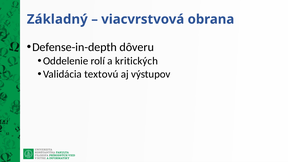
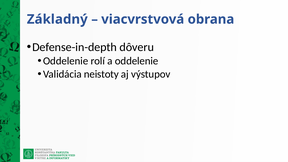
a kritických: kritických -> oddelenie
textovú: textovú -> neistoty
